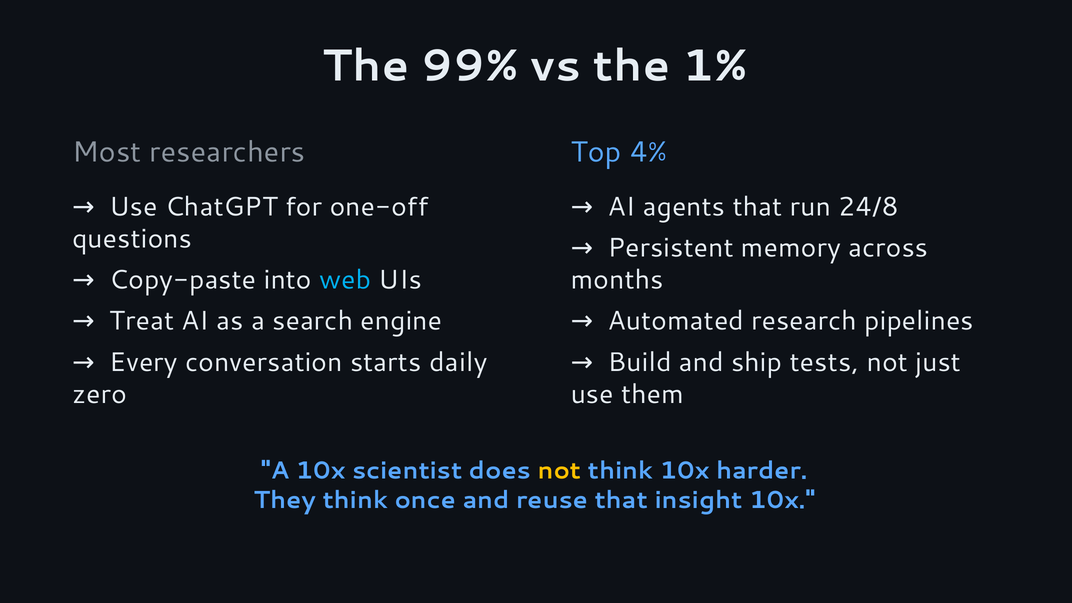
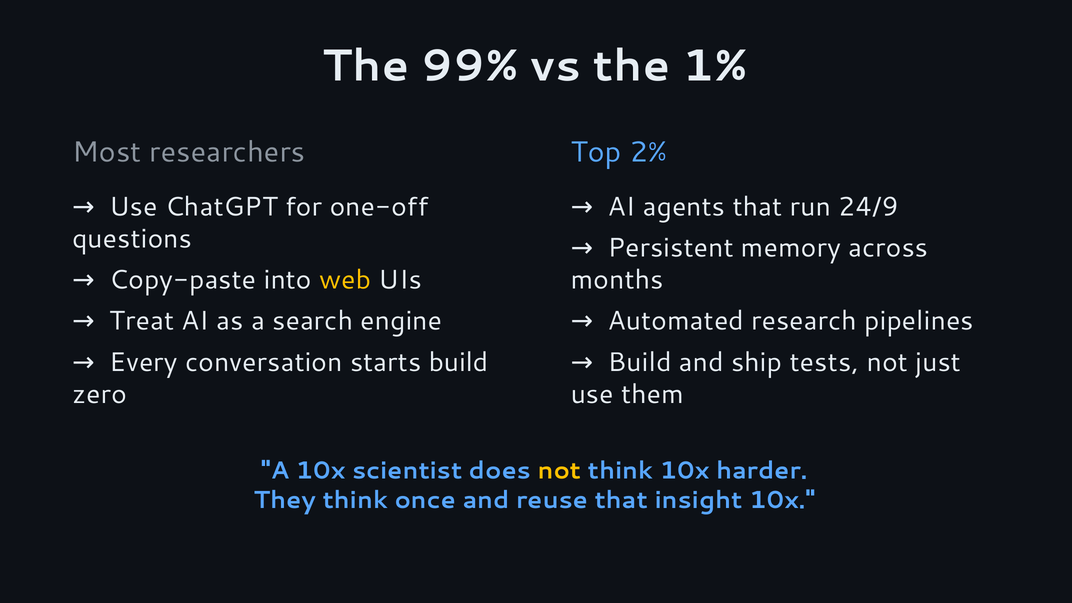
4%: 4% -> 2%
24/8: 24/8 -> 24/9
web colour: light blue -> yellow
starts daily: daily -> build
